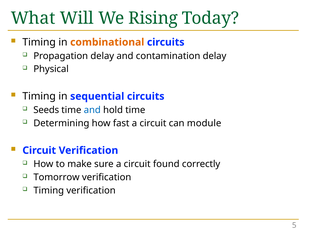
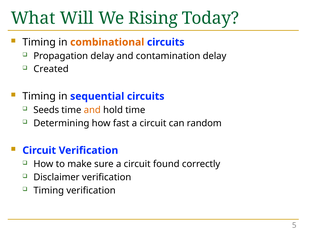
Physical: Physical -> Created
and at (92, 110) colour: blue -> orange
module: module -> random
Tomorrow: Tomorrow -> Disclaimer
